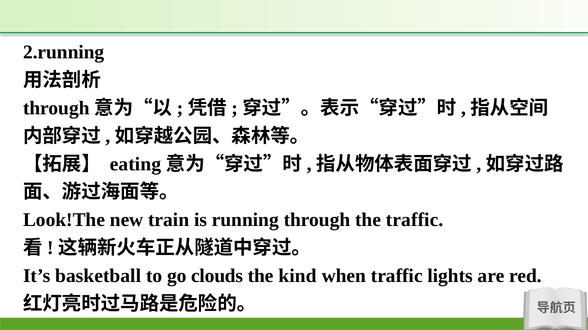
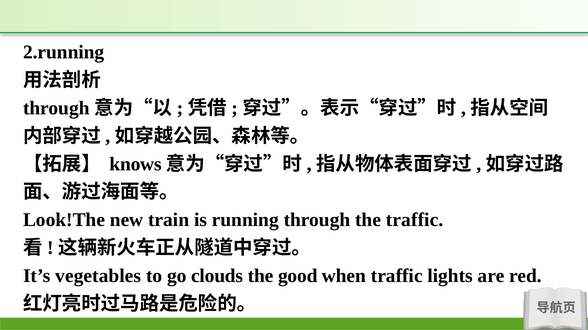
eating: eating -> knows
basketball: basketball -> vegetables
kind: kind -> good
